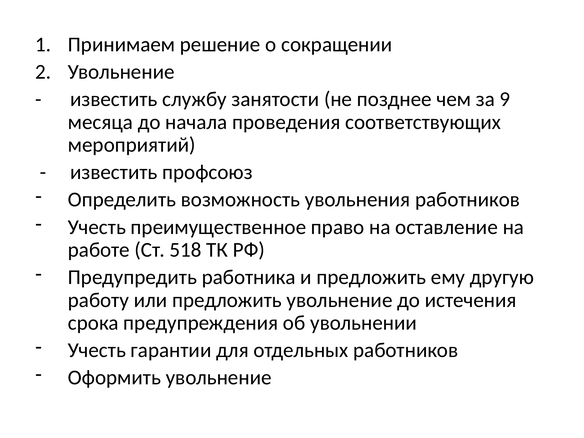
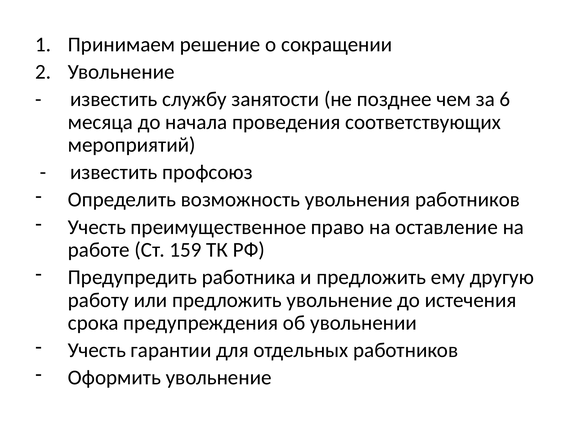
9: 9 -> 6
518: 518 -> 159
